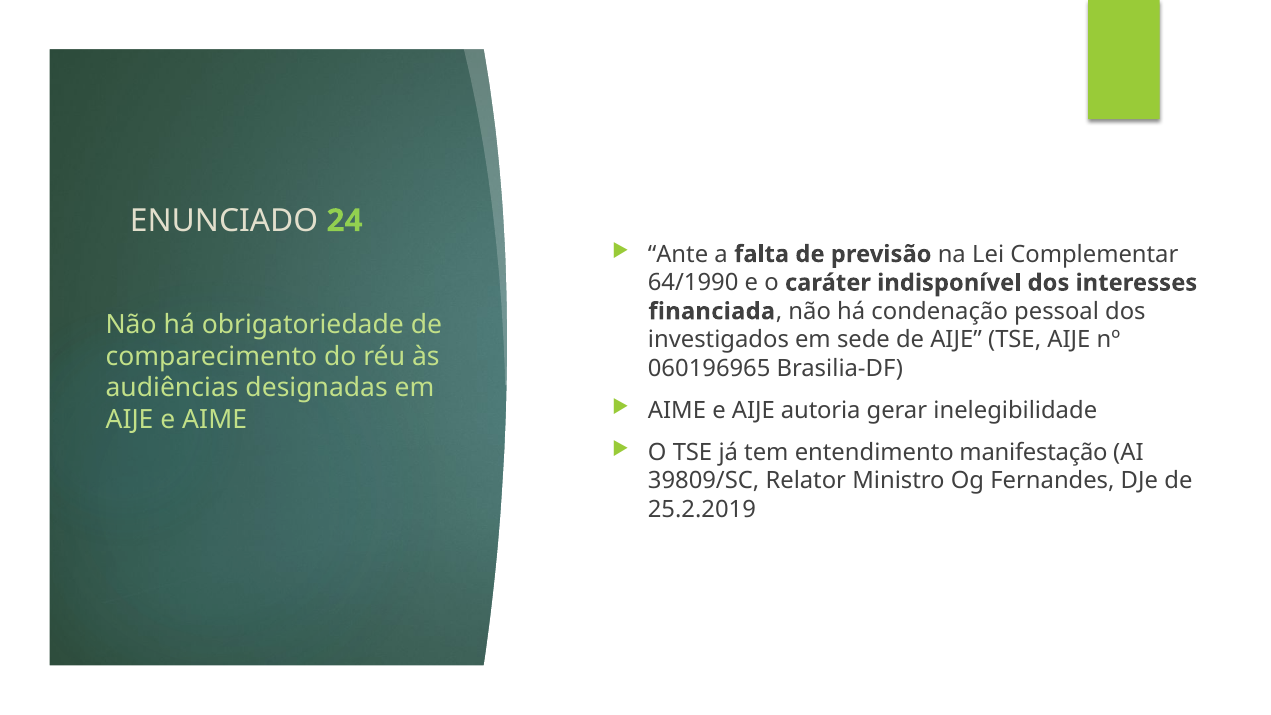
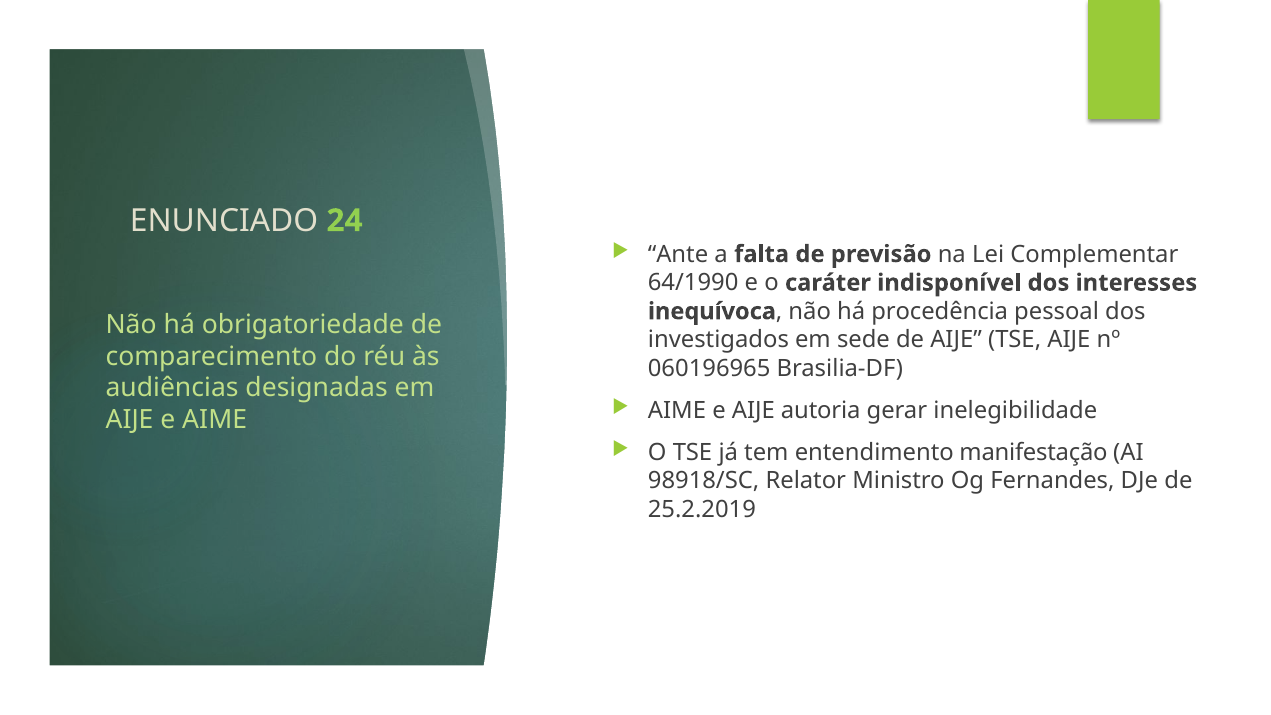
financiada: financiada -> inequívoca
condenação: condenação -> procedência
39809/SC: 39809/SC -> 98918/SC
